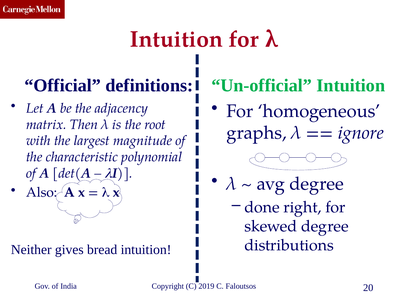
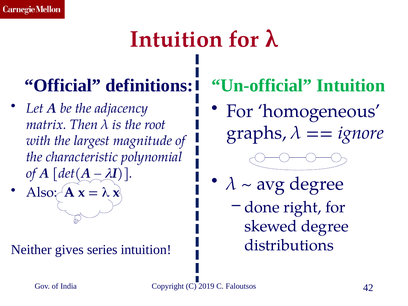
bread: bread -> series
20: 20 -> 42
